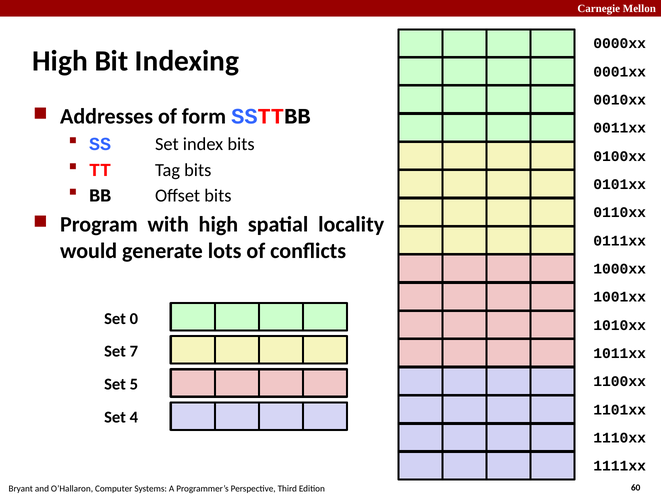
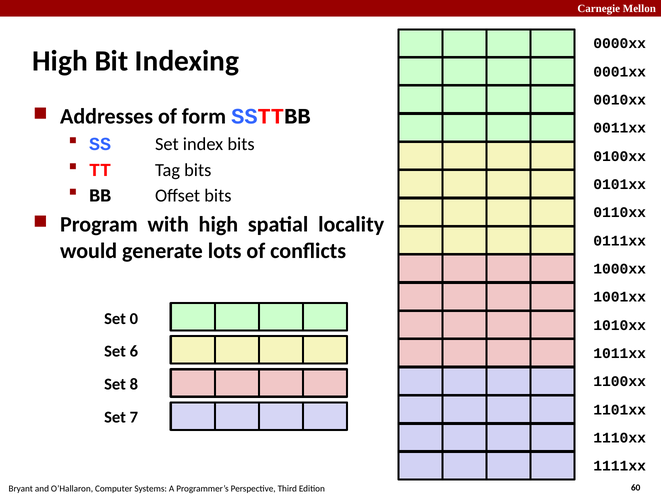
7: 7 -> 6
5: 5 -> 8
4: 4 -> 7
